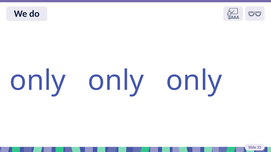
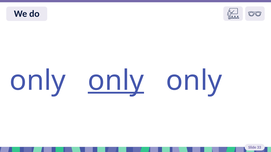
only at (116, 81) underline: none -> present
